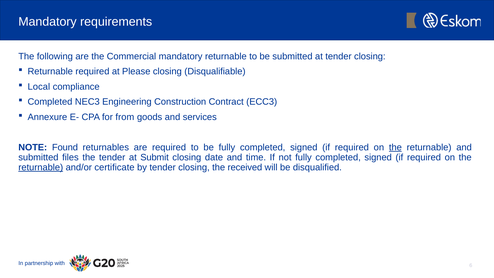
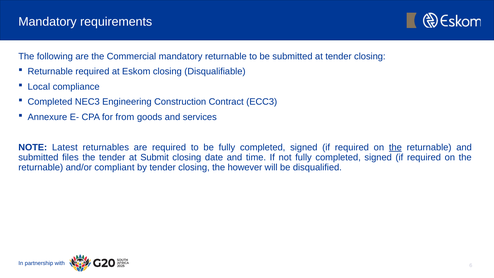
Please: Please -> Eskom
Found: Found -> Latest
returnable at (41, 167) underline: present -> none
certificate: certificate -> compliant
received: received -> however
